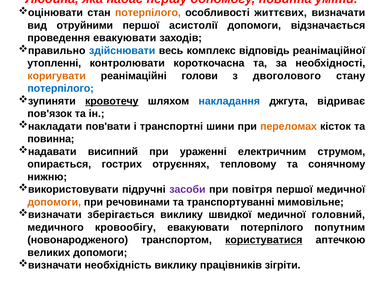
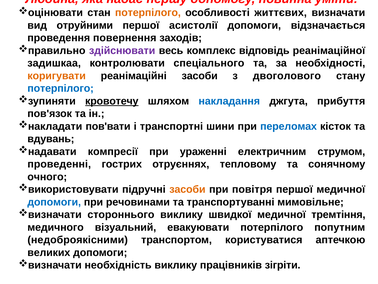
проведення евакуювати: евакуювати -> повернення
здійснювати colour: blue -> purple
утопленні: утопленні -> задишкаа
короткочасна: короткочасна -> спеціального
реанімаційні голови: голови -> засоби
відриває: відриває -> прибуття
переломах colour: orange -> blue
повинна at (51, 139): повинна -> вдувань
висипний: висипний -> компресії
опирається: опирається -> проведенні
нижню: нижню -> очного
засоби at (187, 189) colour: purple -> orange
допомоги at (54, 202) colour: orange -> blue
зберігається: зберігається -> стороннього
головний: головний -> тремтіння
кровообігу: кровообігу -> візуальний
новонародженого: новонародженого -> недоброякісними
користуватися underline: present -> none
